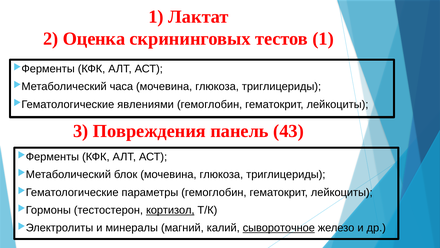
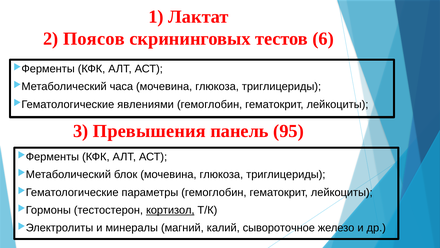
Оценка: Оценка -> Поясов
тестов 1: 1 -> 6
Повреждения: Повреждения -> Превышения
43: 43 -> 95
сывороточное underline: present -> none
